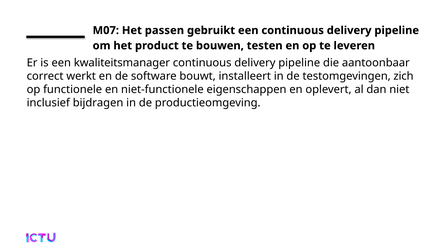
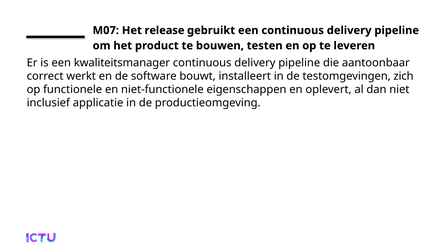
passen: passen -> release
bijdragen: bijdragen -> applicatie
